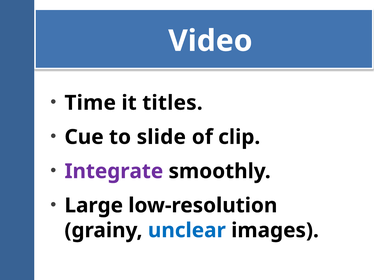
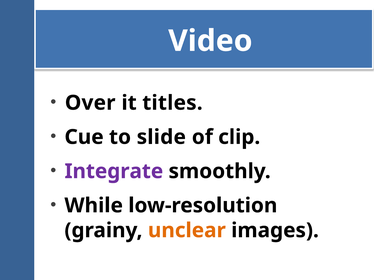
Time: Time -> Over
Large: Large -> While
unclear colour: blue -> orange
